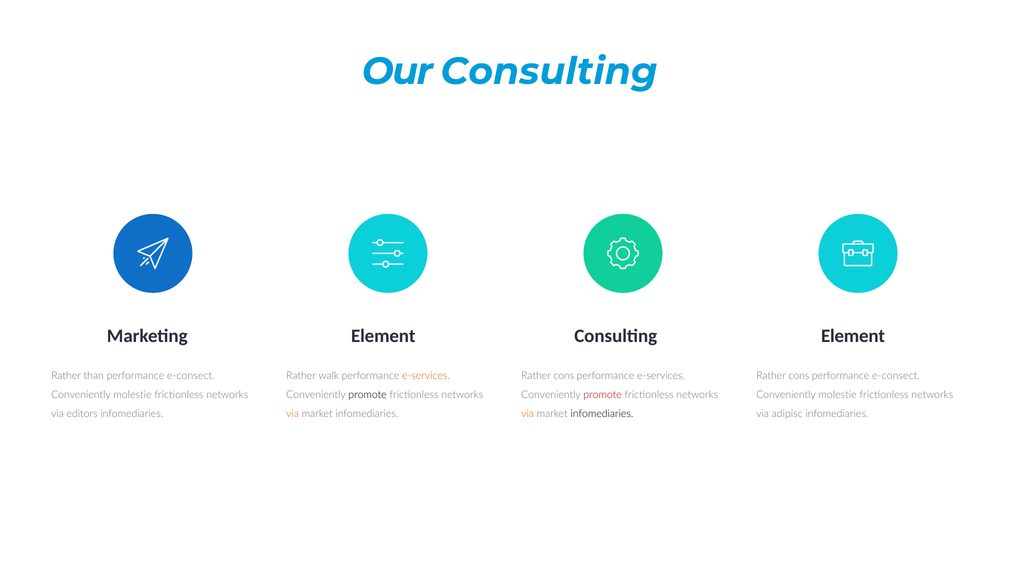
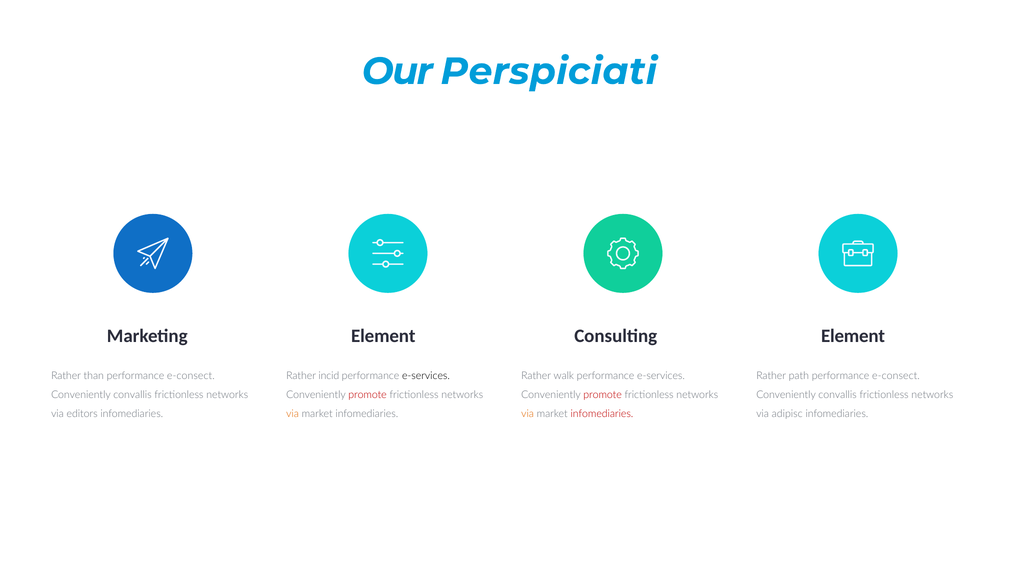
Our Consulting: Consulting -> Perspiciati
walk: walk -> incid
e-services at (426, 376) colour: orange -> black
cons at (564, 376): cons -> walk
cons at (799, 376): cons -> path
molestie at (132, 395): molestie -> convallis
promote at (368, 395) colour: black -> red
molestie at (838, 395): molestie -> convallis
infomediaries at (602, 414) colour: black -> red
